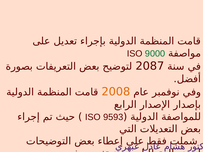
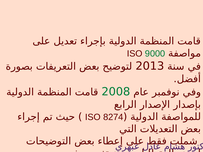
2087: 2087 -> 2013
2008 colour: orange -> green
9593: 9593 -> 8274
